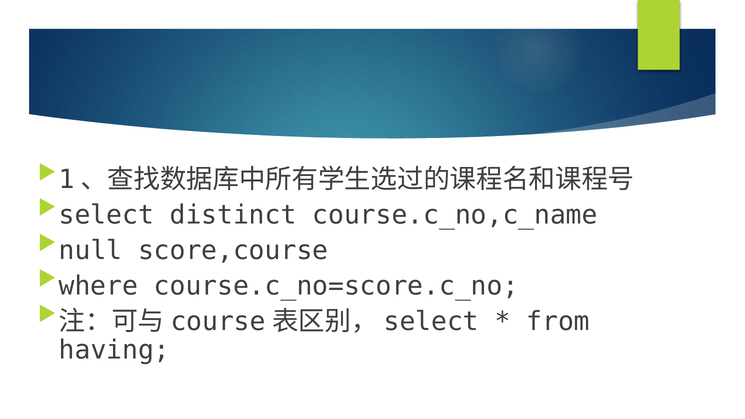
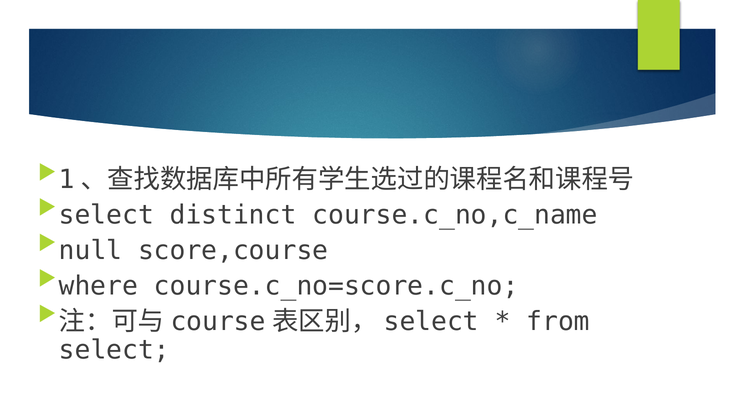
having at (114, 350): having -> select
